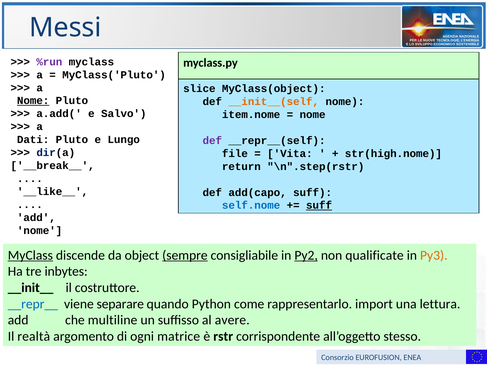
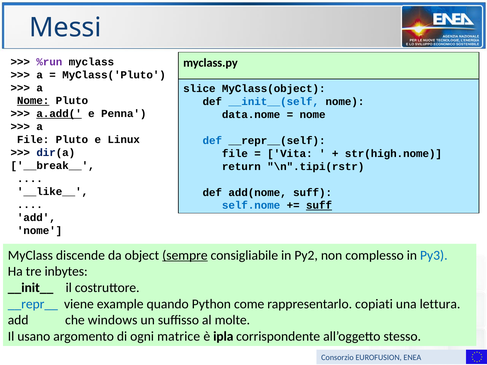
__init__(self colour: orange -> blue
a.add( underline: none -> present
Salvo: Salvo -> Penna
item.nome: item.nome -> data.nome
Dati at (33, 140): Dati -> File
Lungo: Lungo -> Linux
def at (212, 141) colour: purple -> blue
\n".step(rstr: \n".step(rstr -> \n".tipi(rstr
add(capo: add(capo -> add(nome
MyClass at (30, 255) underline: present -> none
Py2 underline: present -> none
qualificate: qualificate -> complesso
Py3 colour: orange -> blue
separare: separare -> example
import: import -> copiati
multiline: multiline -> windows
avere: avere -> molte
realtà: realtà -> usano
rstr: rstr -> ipla
